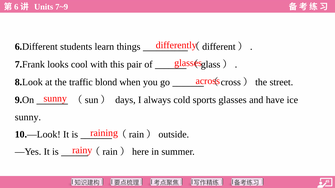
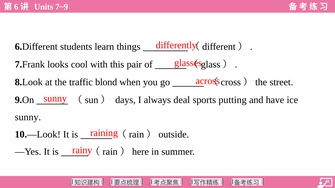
cold: cold -> deal
sports glasses: glasses -> putting
